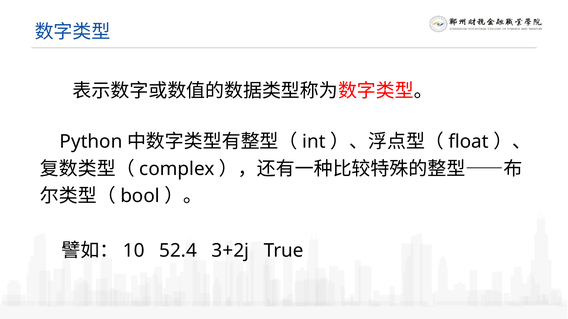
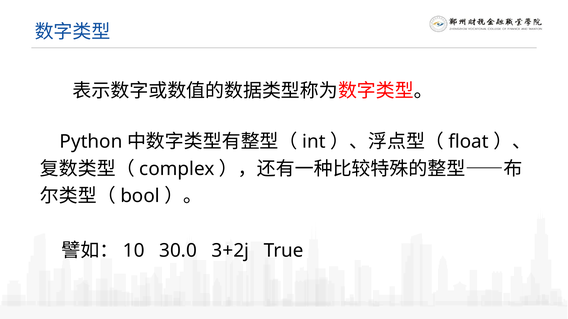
52.4: 52.4 -> 30.0
